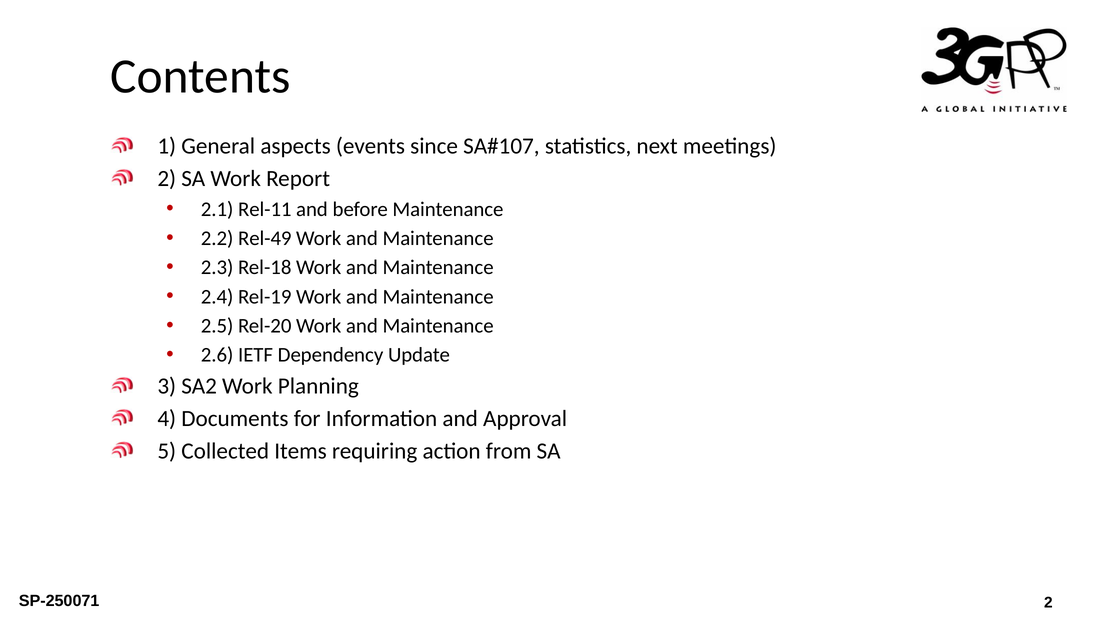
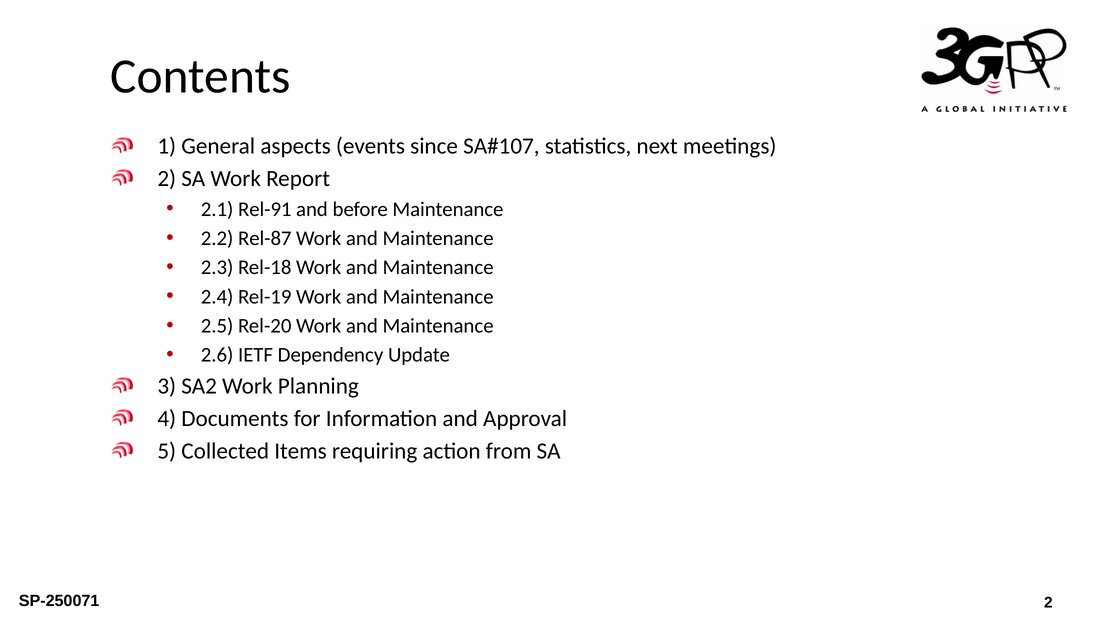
Rel-11: Rel-11 -> Rel-91
Rel-49: Rel-49 -> Rel-87
